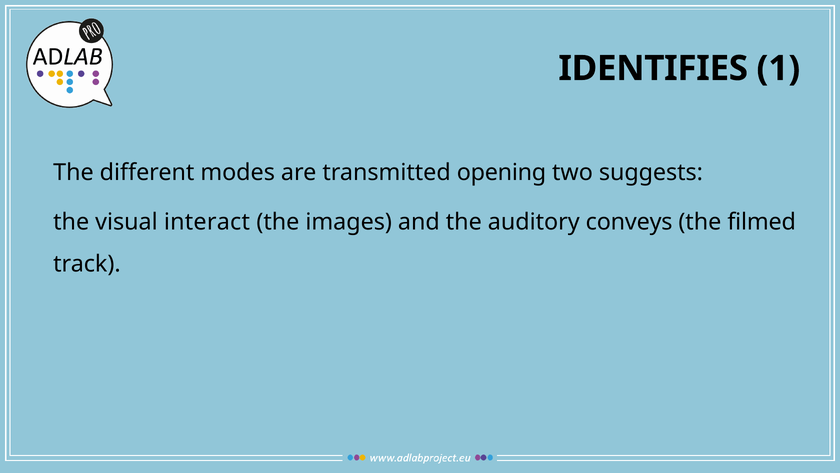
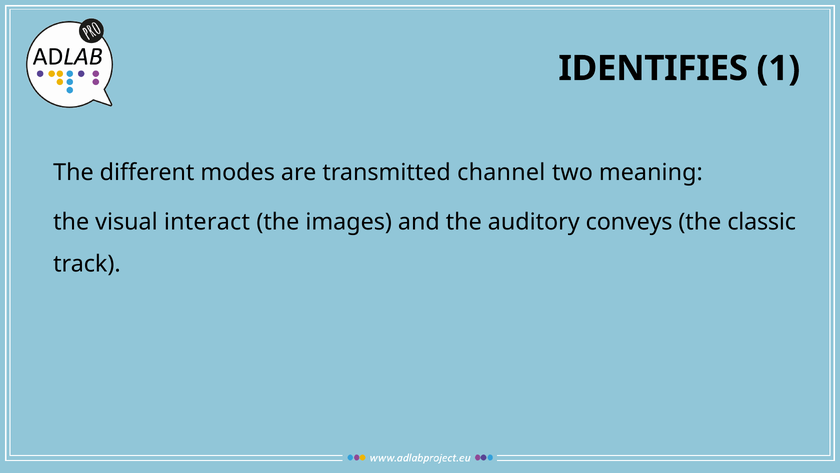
opening: opening -> channel
suggests: suggests -> meaning
filmed: filmed -> classic
